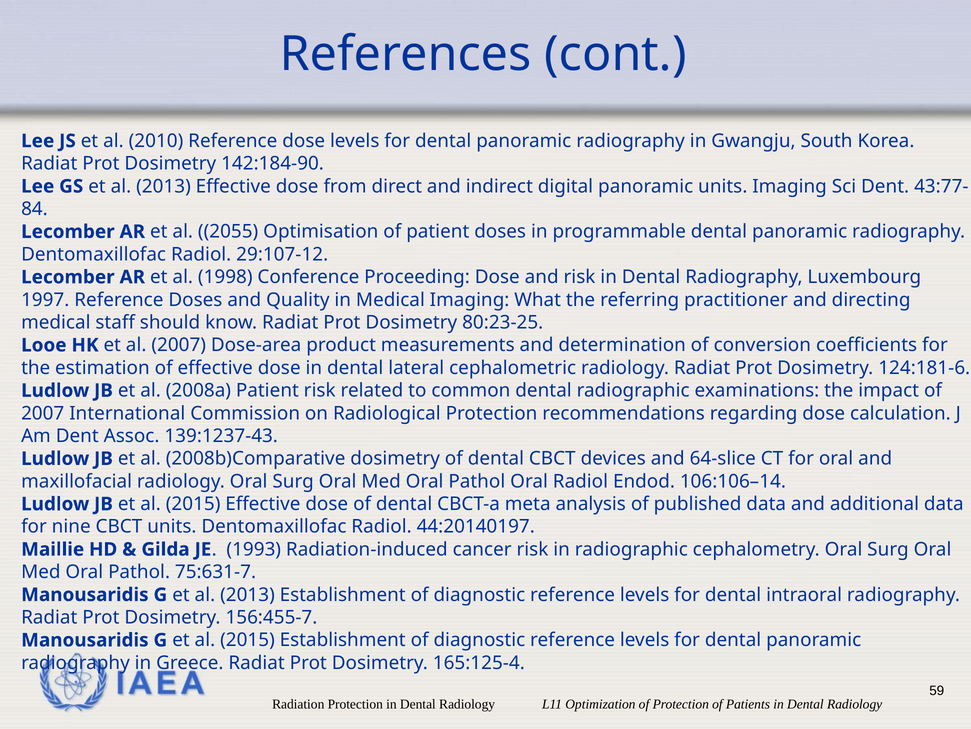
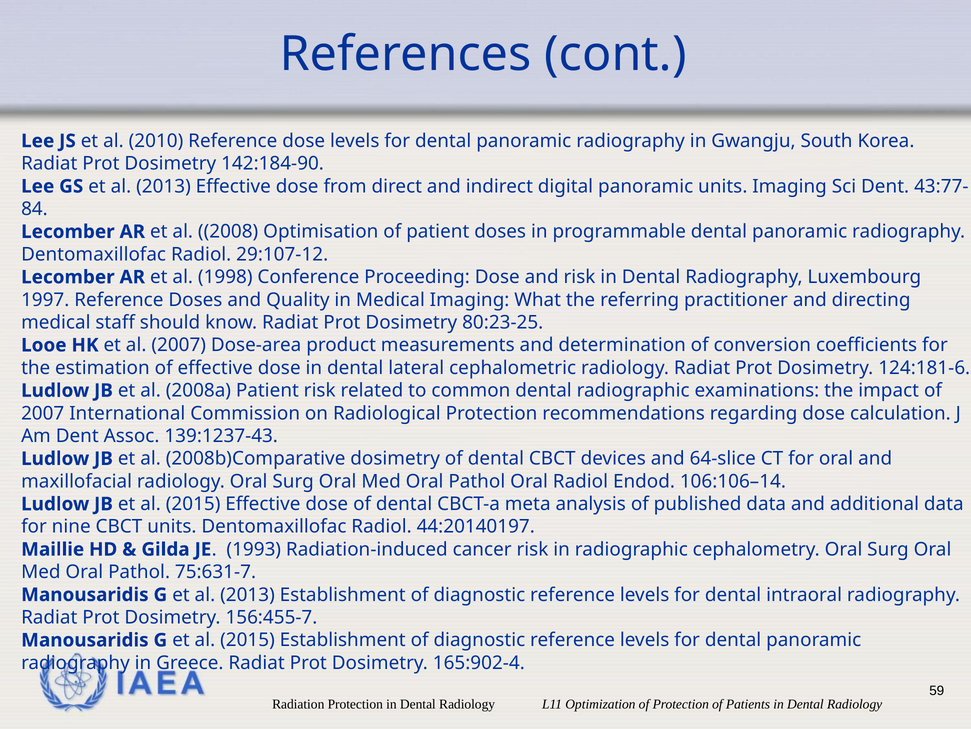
2055: 2055 -> 2008
165:125-4: 165:125-4 -> 165:902-4
